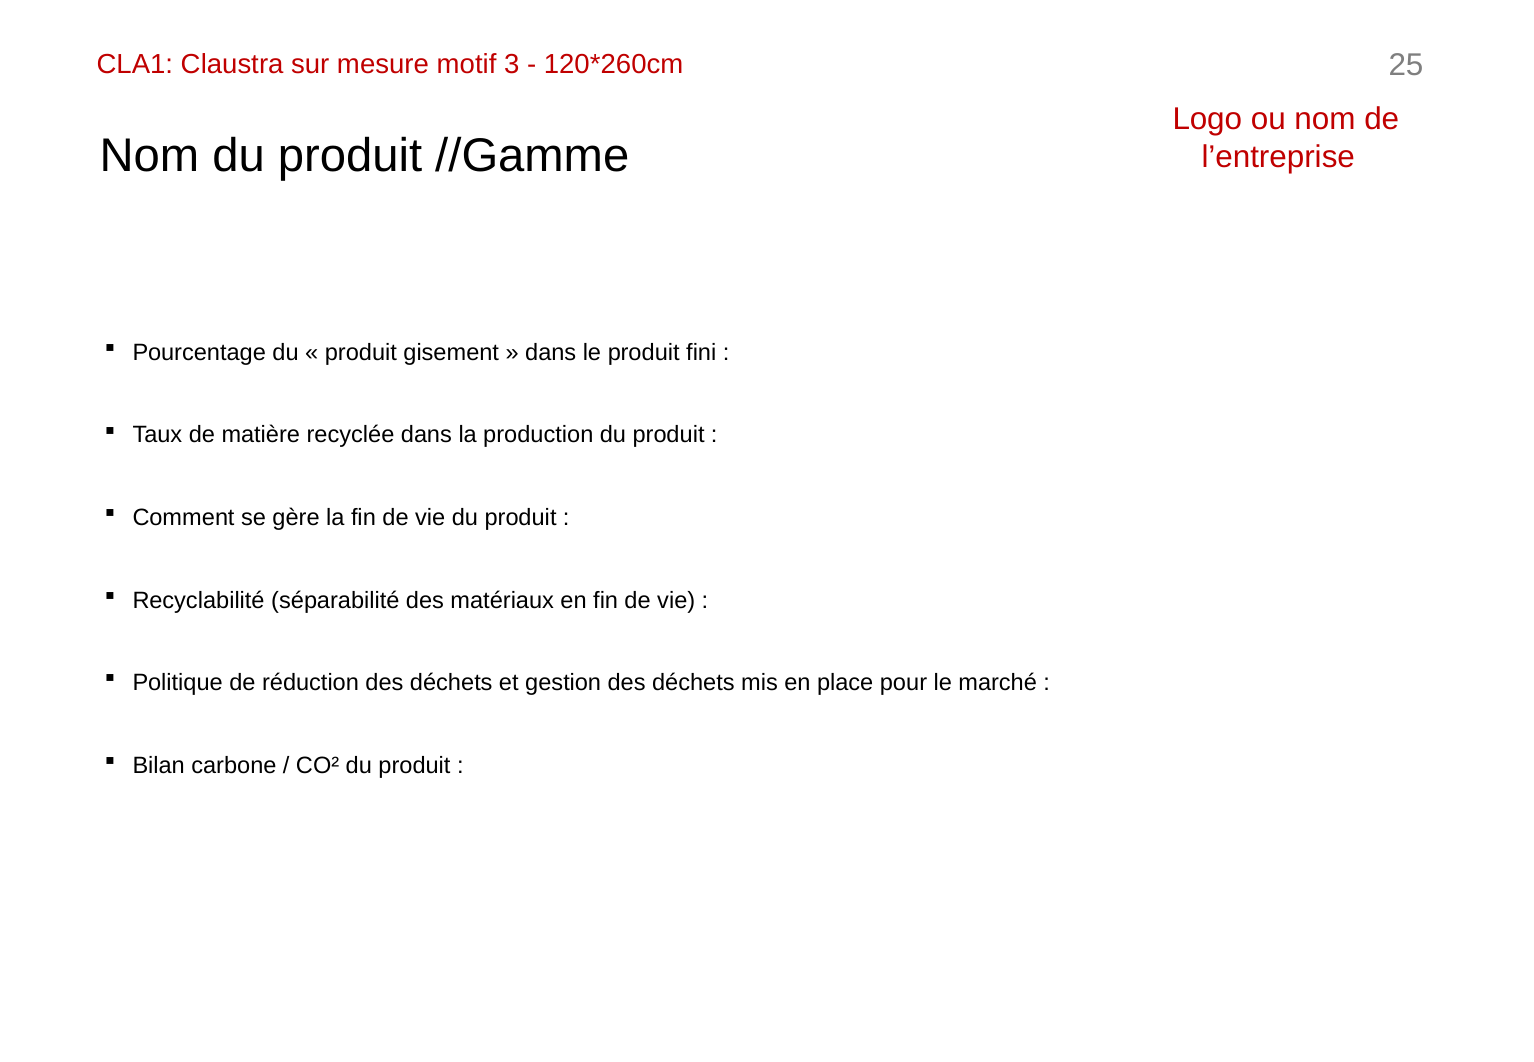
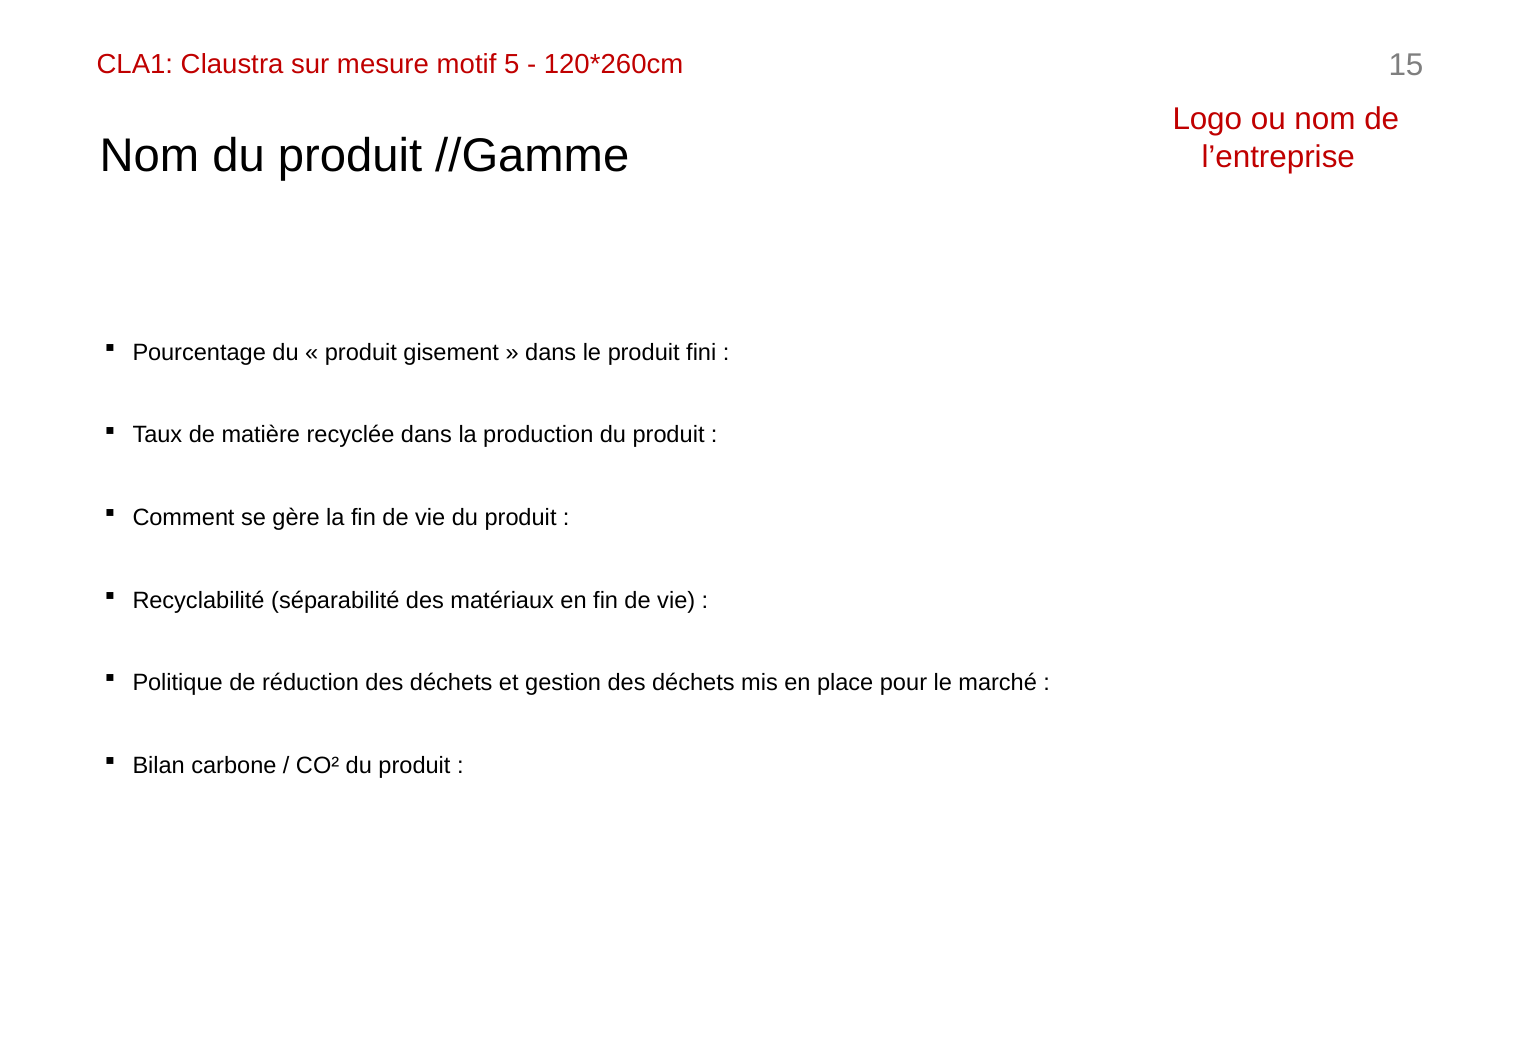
3: 3 -> 5
25: 25 -> 15
